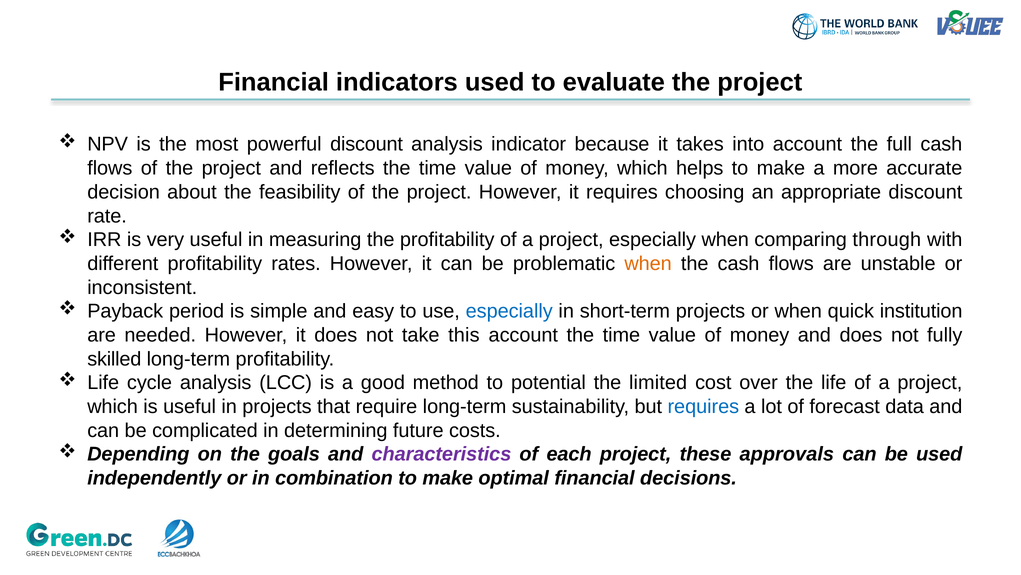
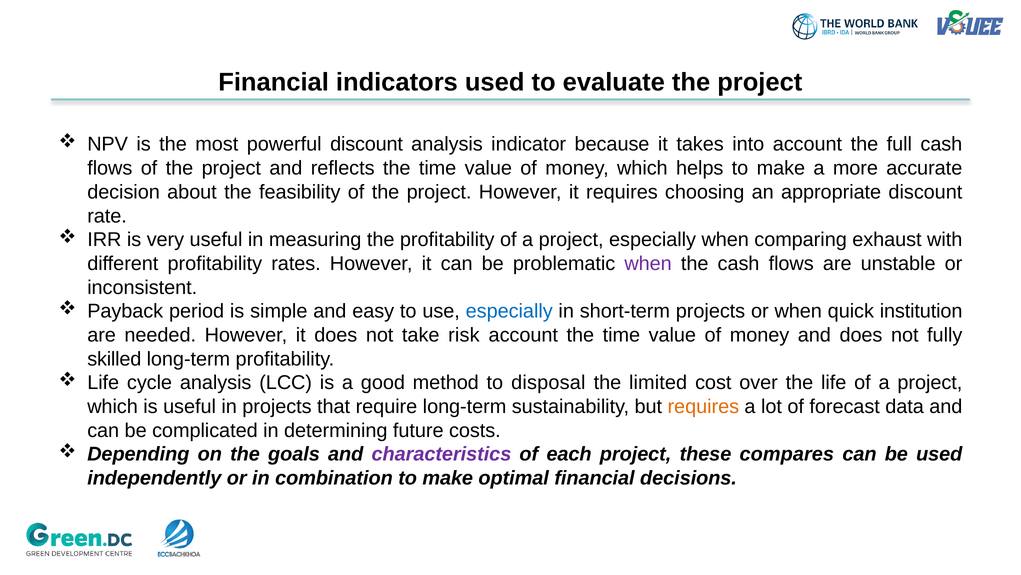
through: through -> exhaust
when at (648, 263) colour: orange -> purple
this: this -> risk
potential: potential -> disposal
requires at (703, 406) colour: blue -> orange
approvals: approvals -> compares
